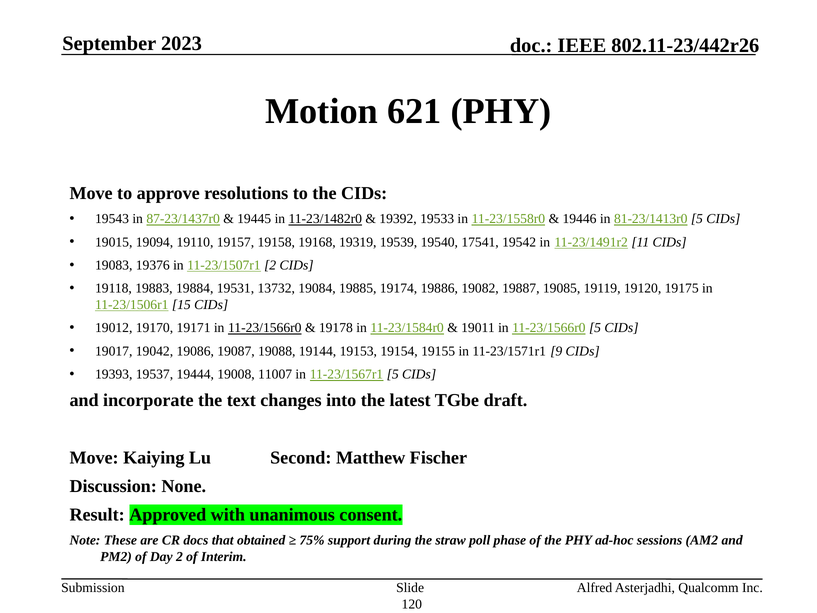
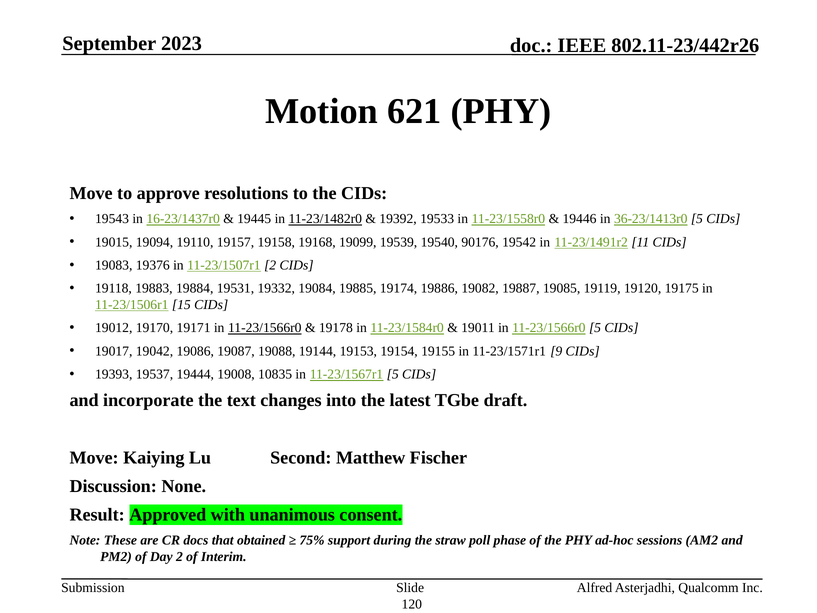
87-23/1437r0: 87-23/1437r0 -> 16-23/1437r0
81-23/1413r0: 81-23/1413r0 -> 36-23/1413r0
19319: 19319 -> 19099
17541: 17541 -> 90176
13732: 13732 -> 19332
11007: 11007 -> 10835
